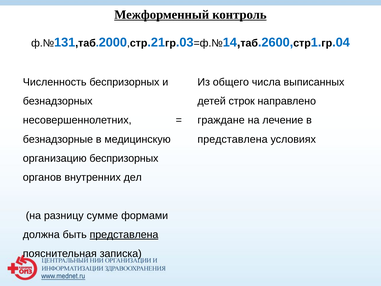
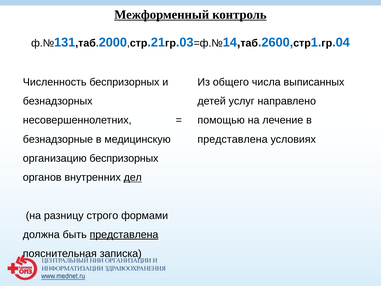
строк: строк -> услуг
граждане: граждане -> помощью
дел underline: none -> present
сумме: сумме -> строго
